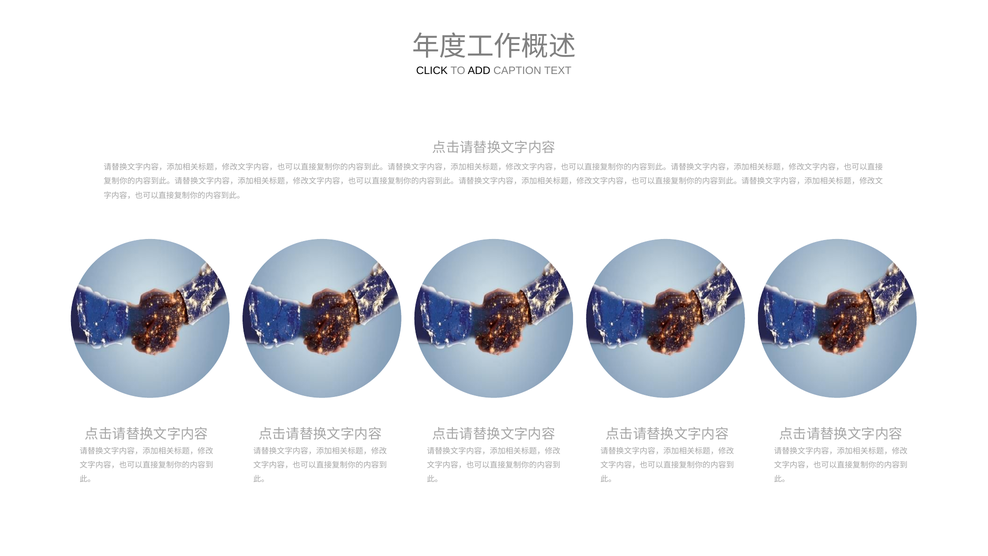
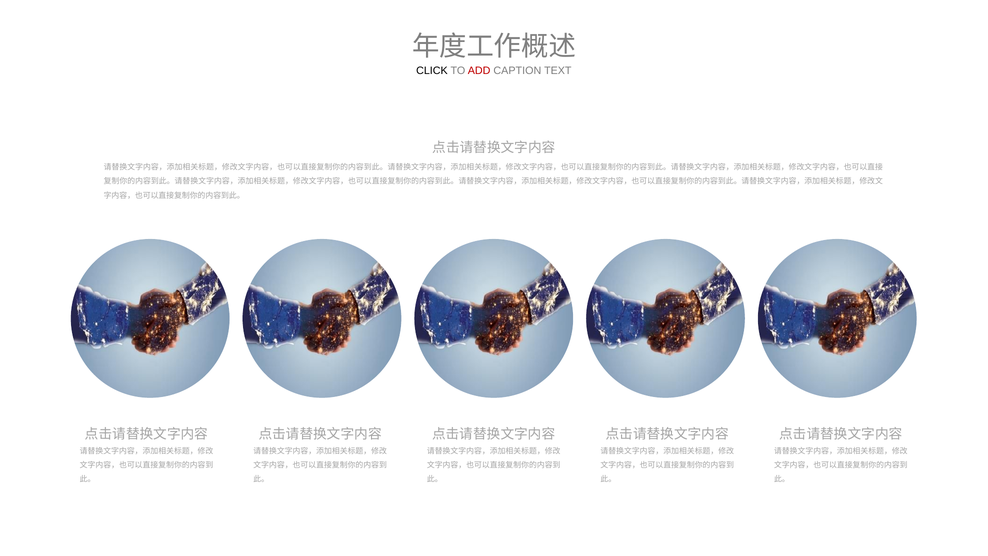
ADD colour: black -> red
